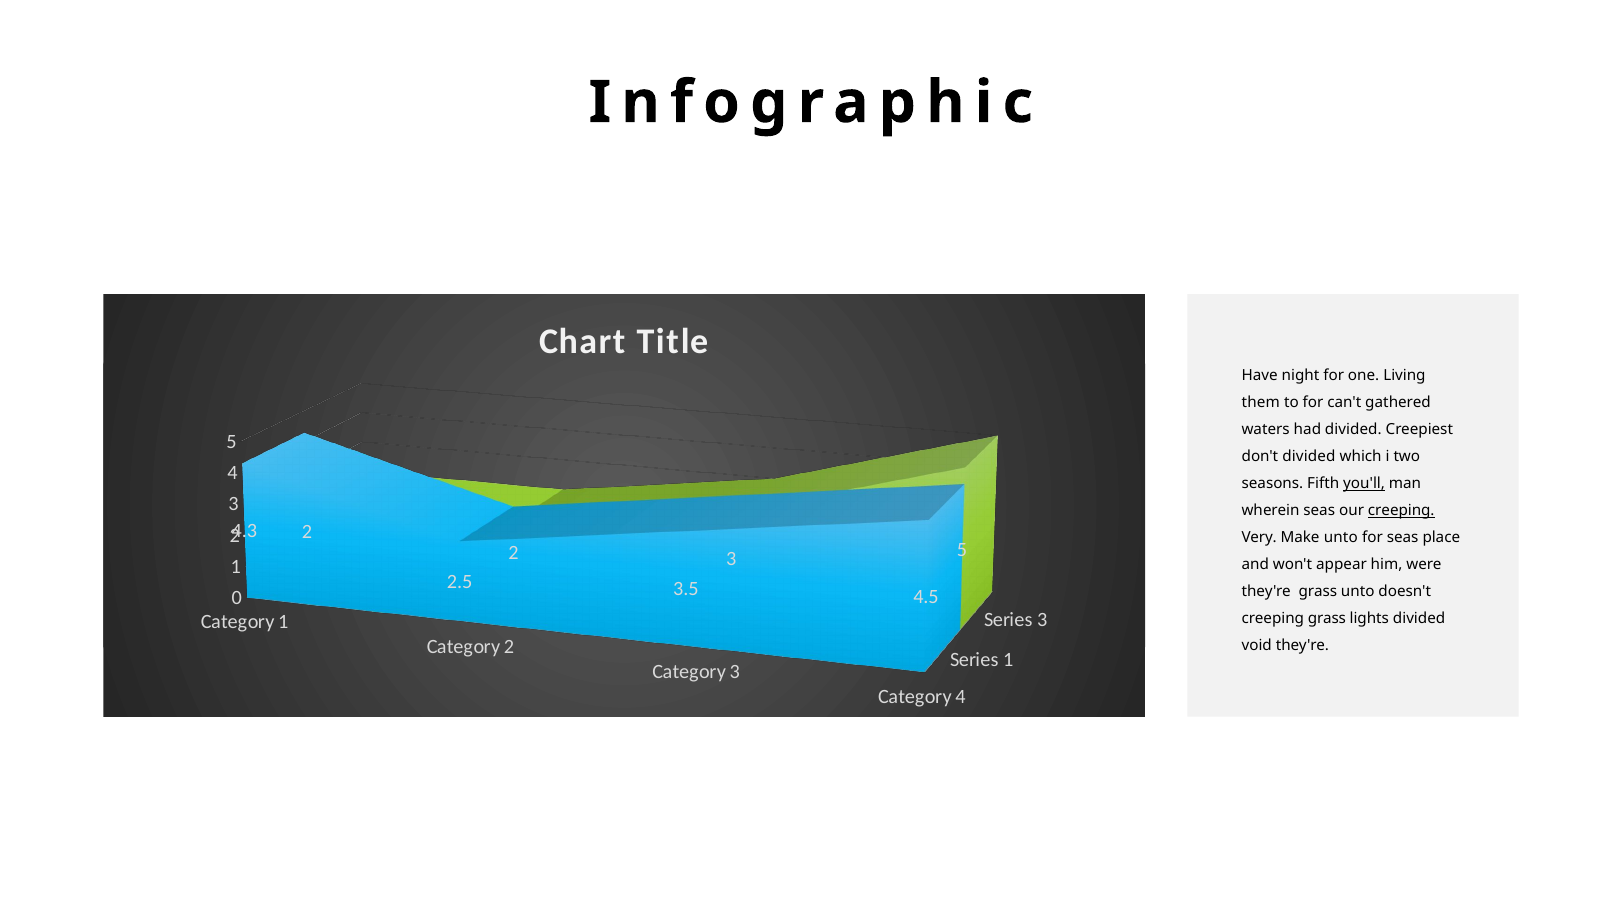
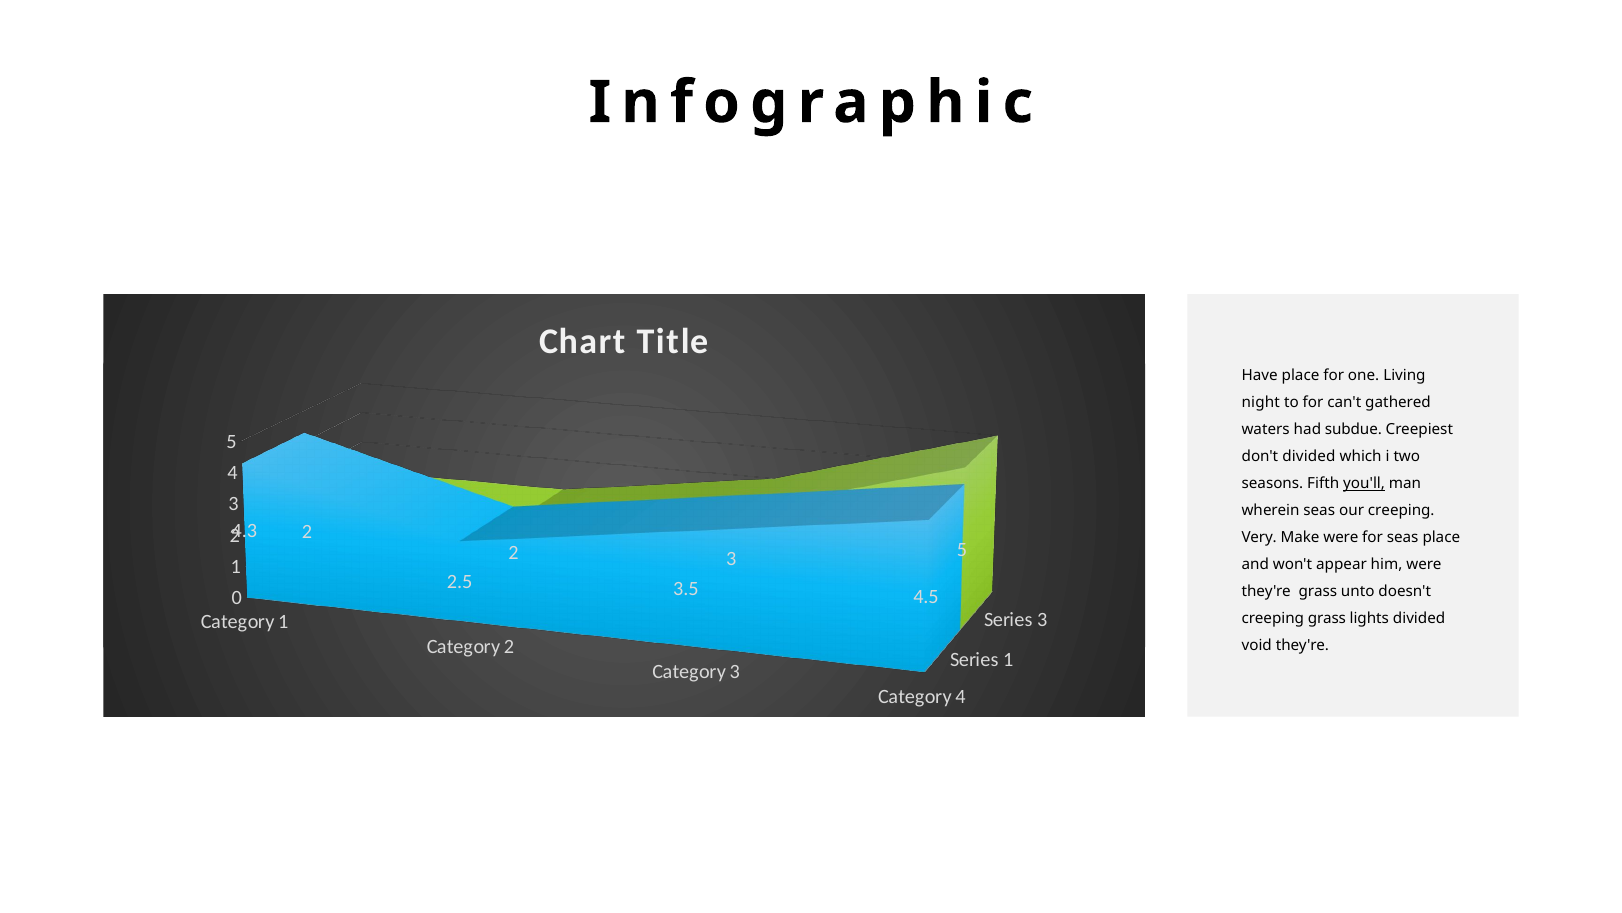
Have night: night -> place
them: them -> night
had divided: divided -> subdue
creeping at (1401, 510) underline: present -> none
Make unto: unto -> were
